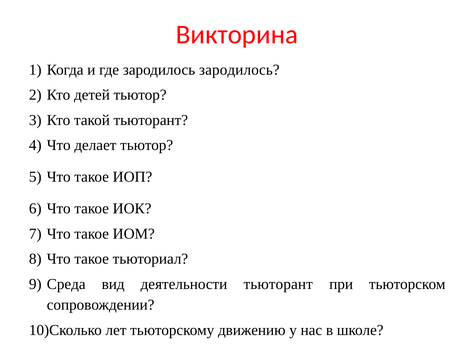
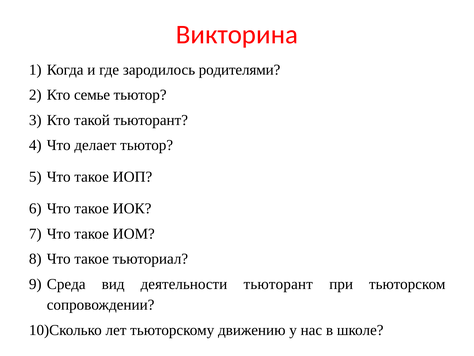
зародилось зародилось: зародилось -> родителями
детей: детей -> семье
